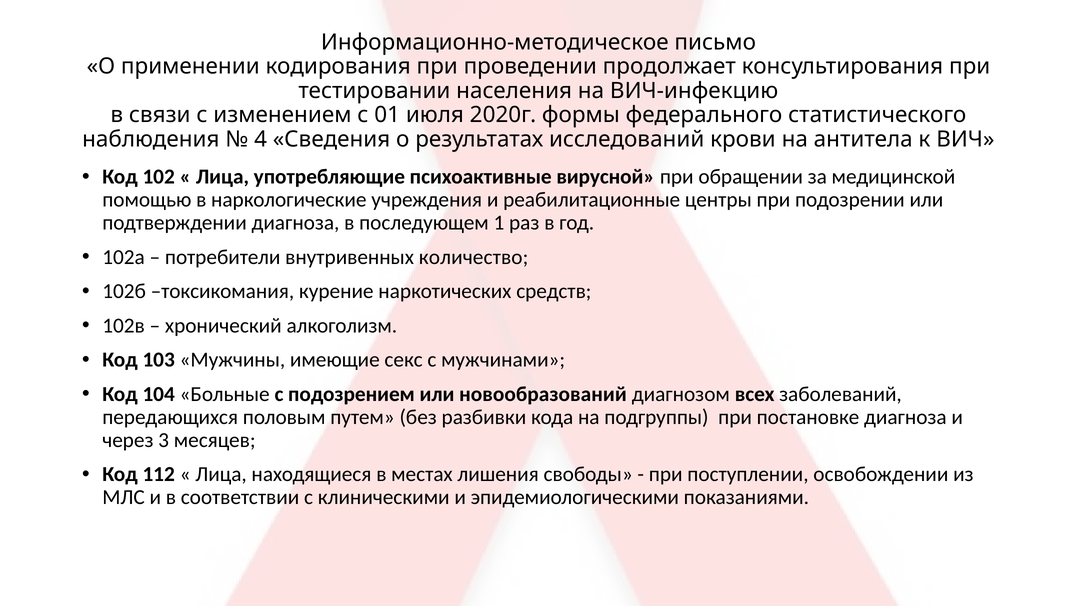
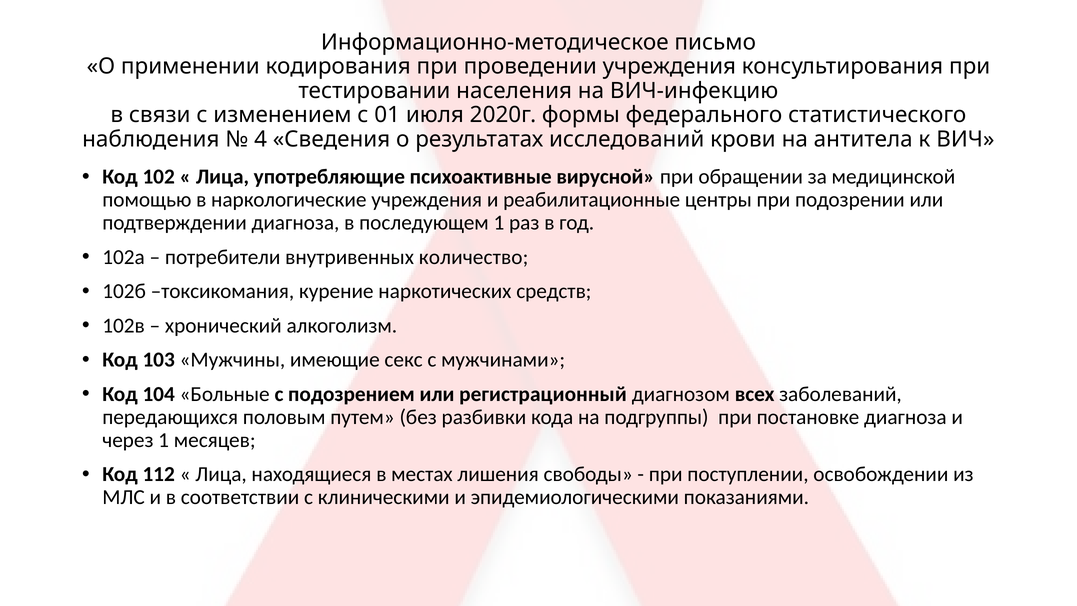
проведении продолжает: продолжает -> учреждения
новообразований: новообразований -> регистрационный
через 3: 3 -> 1
